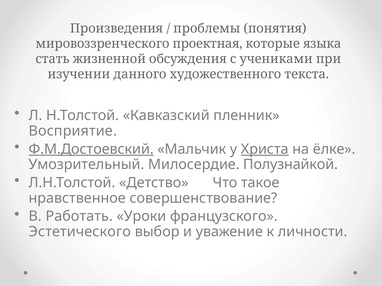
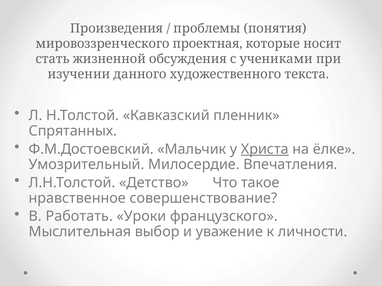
языка: языка -> носит
Восприятие: Восприятие -> Спрятанных
Ф.М.Достоевский underline: present -> none
Полузнайкой: Полузнайкой -> Впечатления
Эстетического: Эстетического -> Мыслительная
